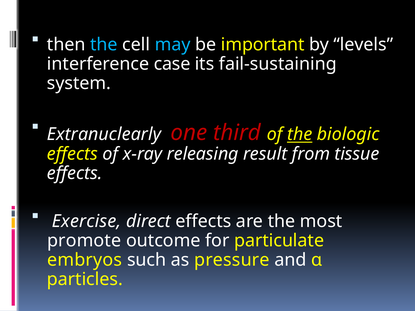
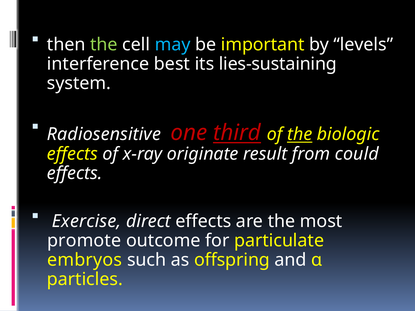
the at (104, 45) colour: light blue -> light green
case: case -> best
fail-sustaining: fail-sustaining -> lies-sustaining
Extranuclearly: Extranuclearly -> Radiosensitive
third underline: none -> present
releasing: releasing -> originate
tissue: tissue -> could
pressure: pressure -> offspring
